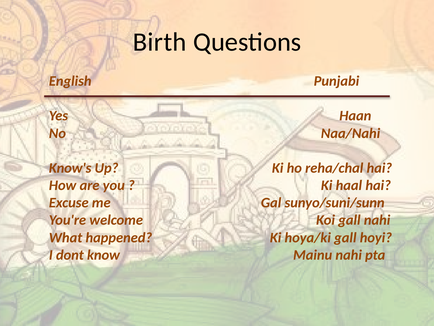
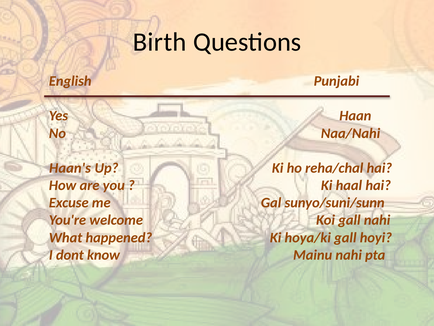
Know's: Know's -> Haan's
